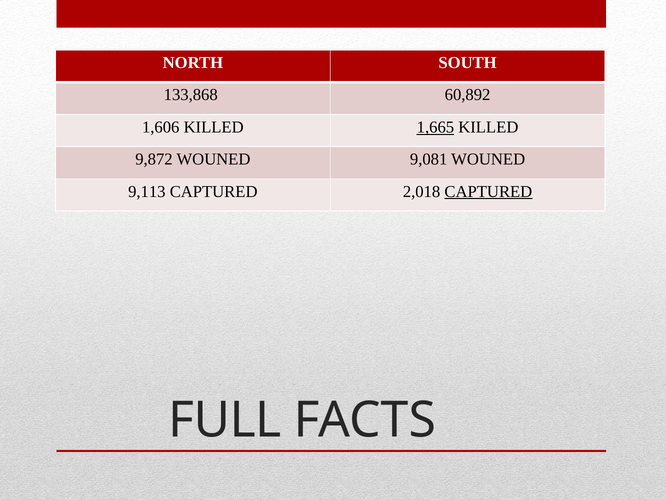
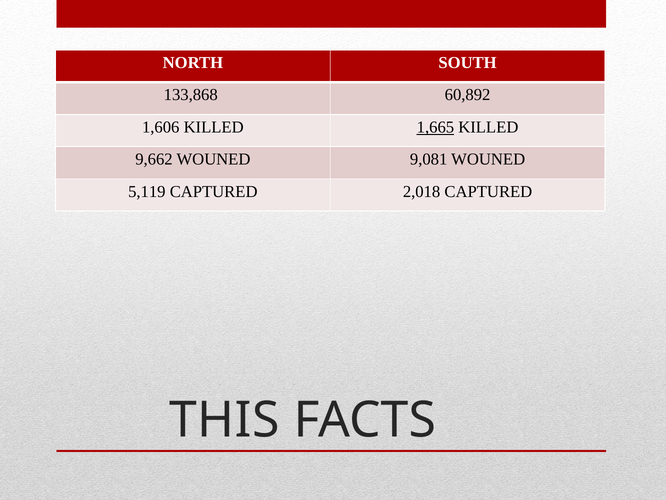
9,872: 9,872 -> 9,662
9,113: 9,113 -> 5,119
CAPTURED at (488, 191) underline: present -> none
FULL: FULL -> THIS
